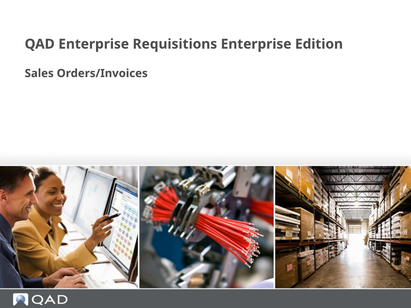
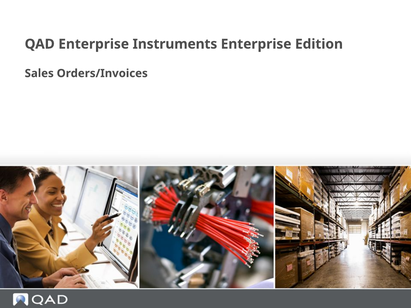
Requisitions: Requisitions -> Instruments
